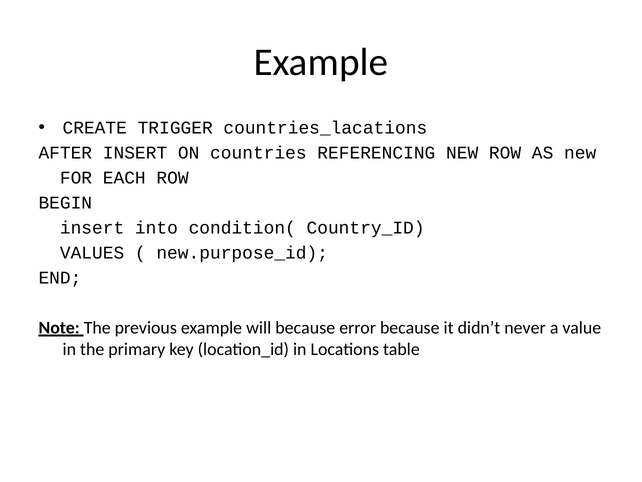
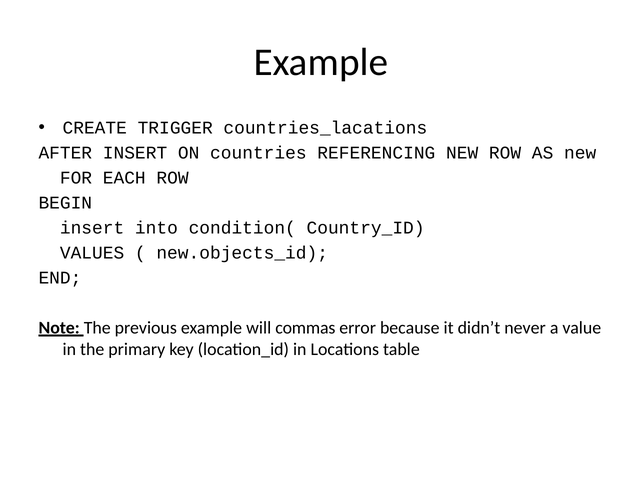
new.purpose_id: new.purpose_id -> new.objects_id
will because: because -> commas
